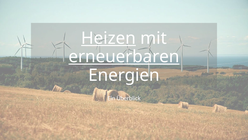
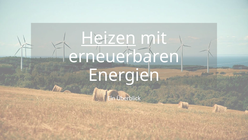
erneuerbaren underline: present -> none
